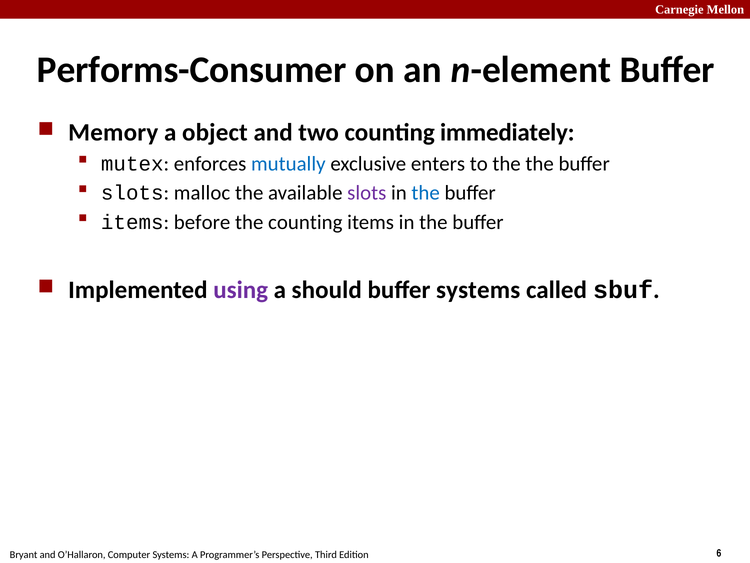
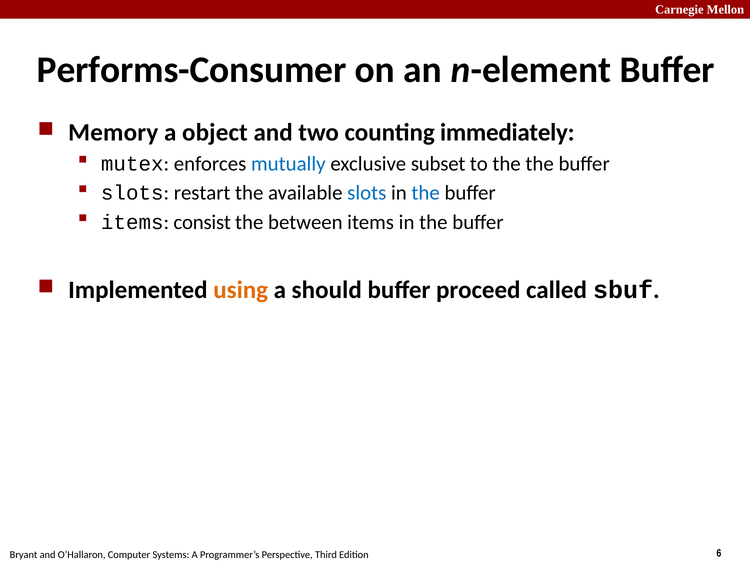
enters: enters -> subset
malloc: malloc -> restart
slots at (367, 193) colour: purple -> blue
before: before -> consist
the counting: counting -> between
using colour: purple -> orange
buffer systems: systems -> proceed
